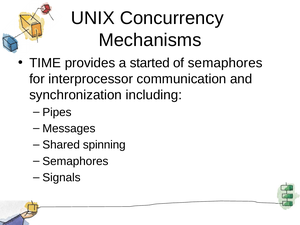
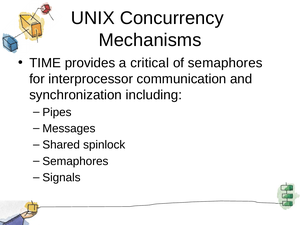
started: started -> critical
spinning: spinning -> spinlock
